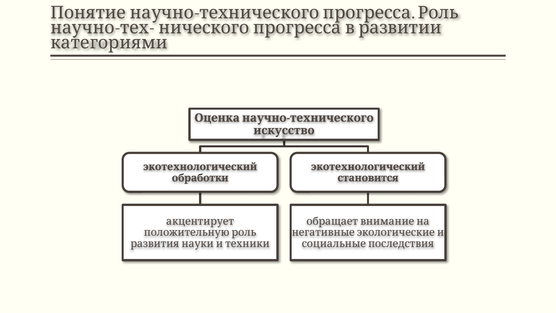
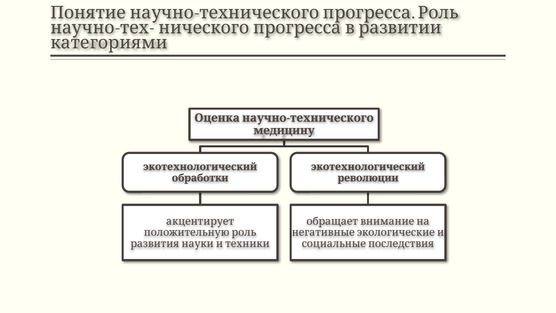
искусство: искусство -> медицину
становится: становится -> революции
